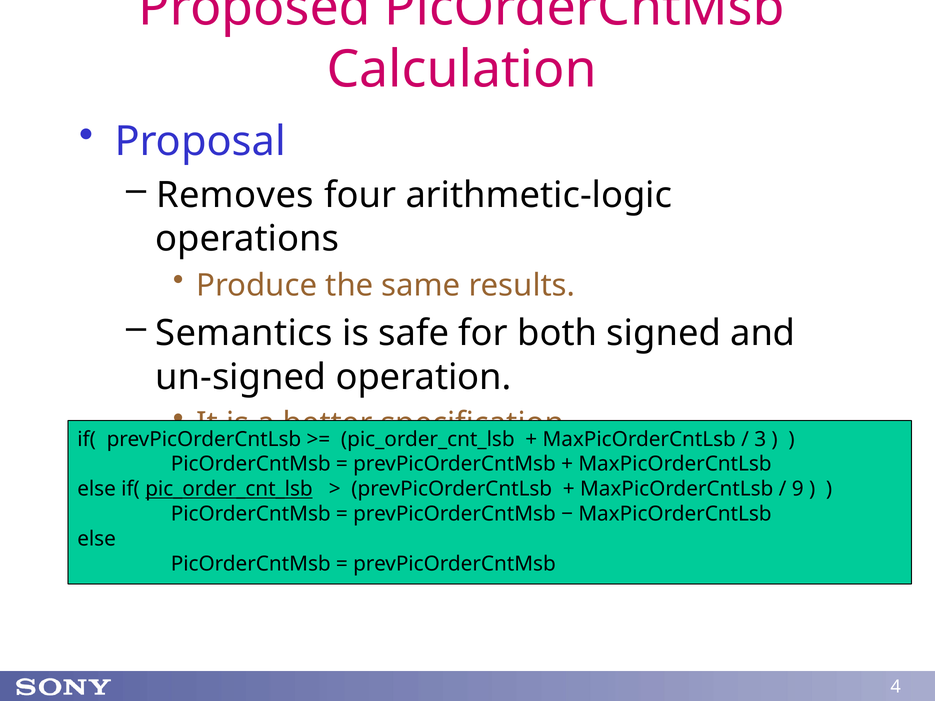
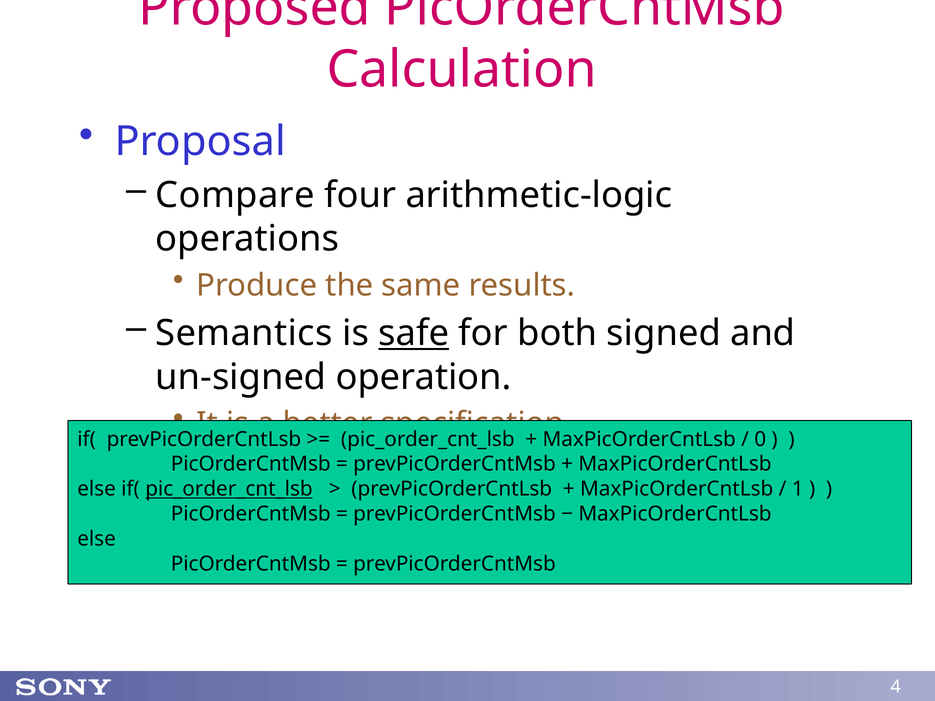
Removes: Removes -> Compare
safe underline: none -> present
3: 3 -> 0
9: 9 -> 1
